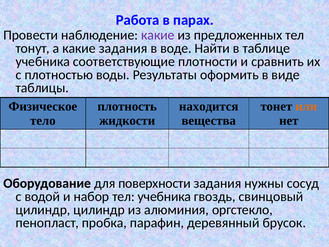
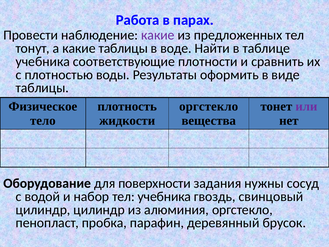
какие задания: задания -> таблицы
находится at (209, 106): находится -> оргстекло
или colour: orange -> purple
